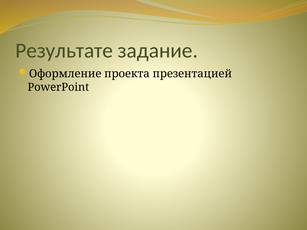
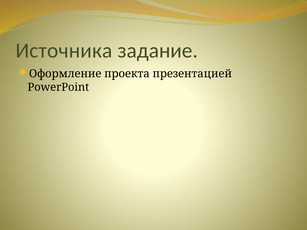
Результате: Результате -> Источника
